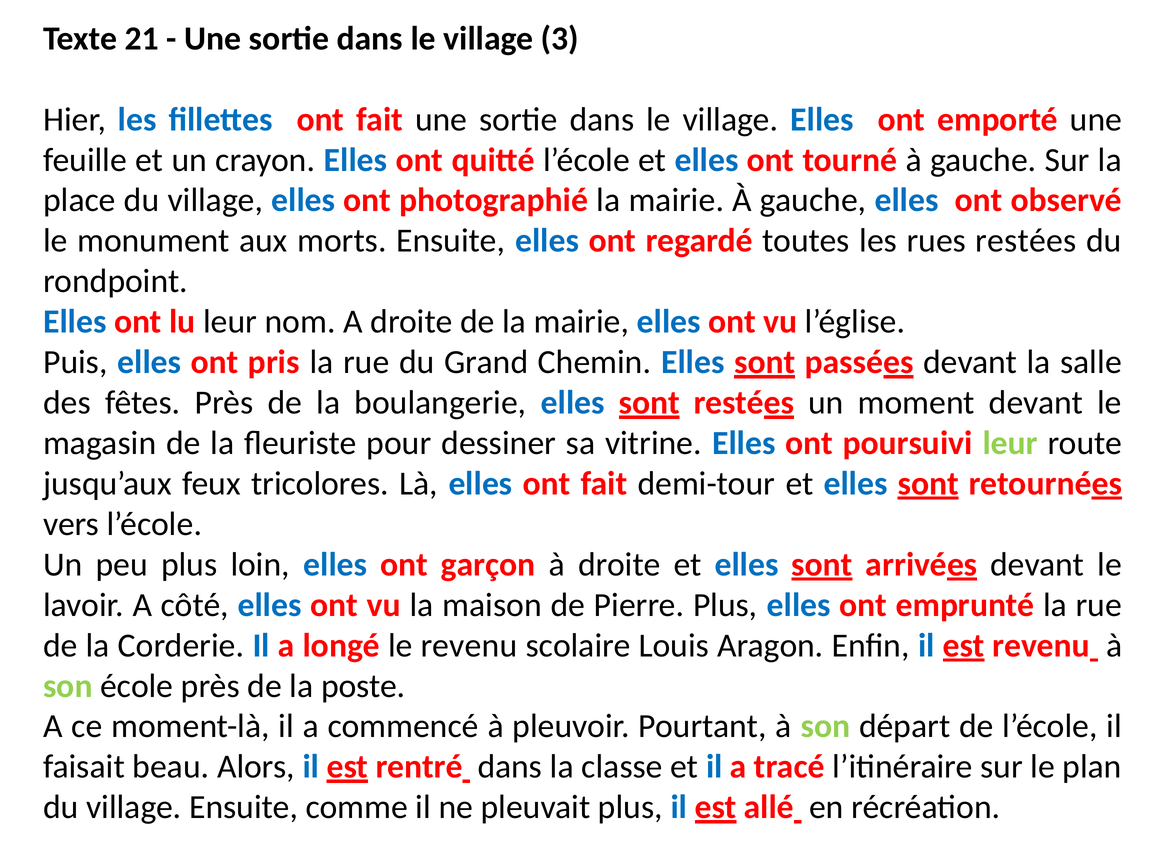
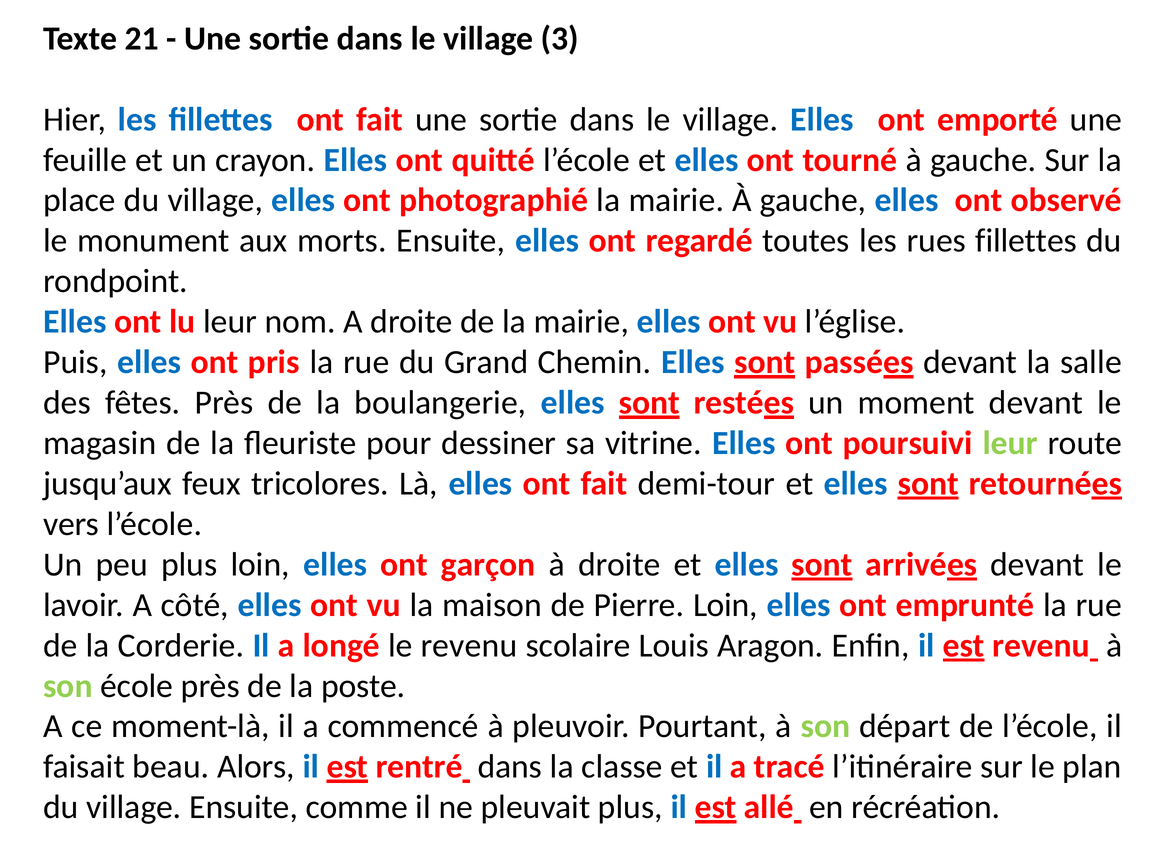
rues restées: restées -> fillettes
Pierre Plus: Plus -> Loin
